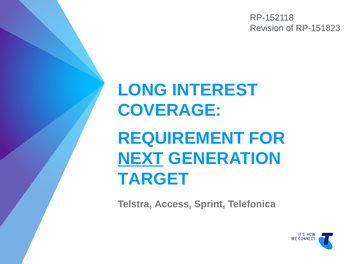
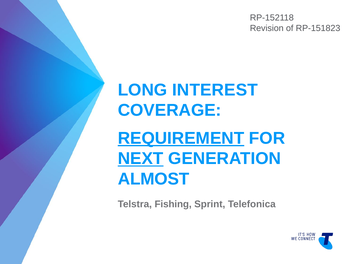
REQUIREMENT underline: none -> present
TARGET: TARGET -> ALMOST
Access: Access -> Fishing
